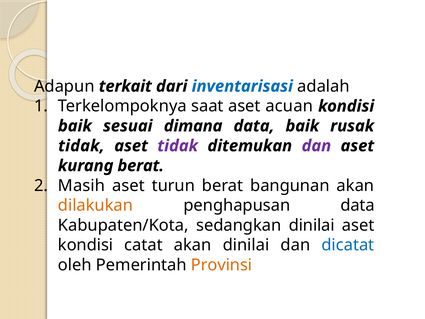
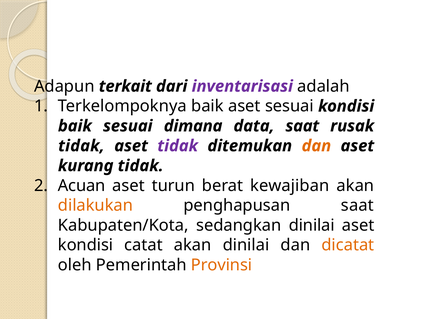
inventarisasi colour: blue -> purple
Terkelompoknya saat: saat -> baik
aset acuan: acuan -> sesuai
data baik: baik -> saat
dan at (316, 146) colour: purple -> orange
kurang berat: berat -> tidak
Masih: Masih -> Acuan
bangunan: bangunan -> kewajiban
penghapusan data: data -> saat
dicatat colour: blue -> orange
